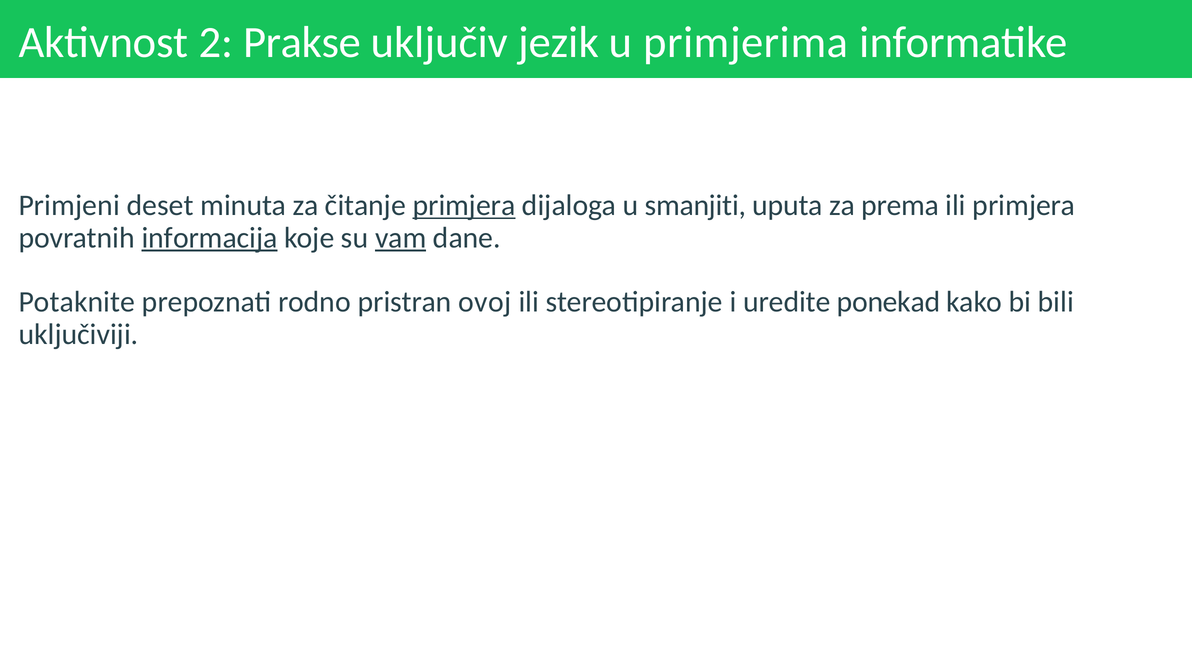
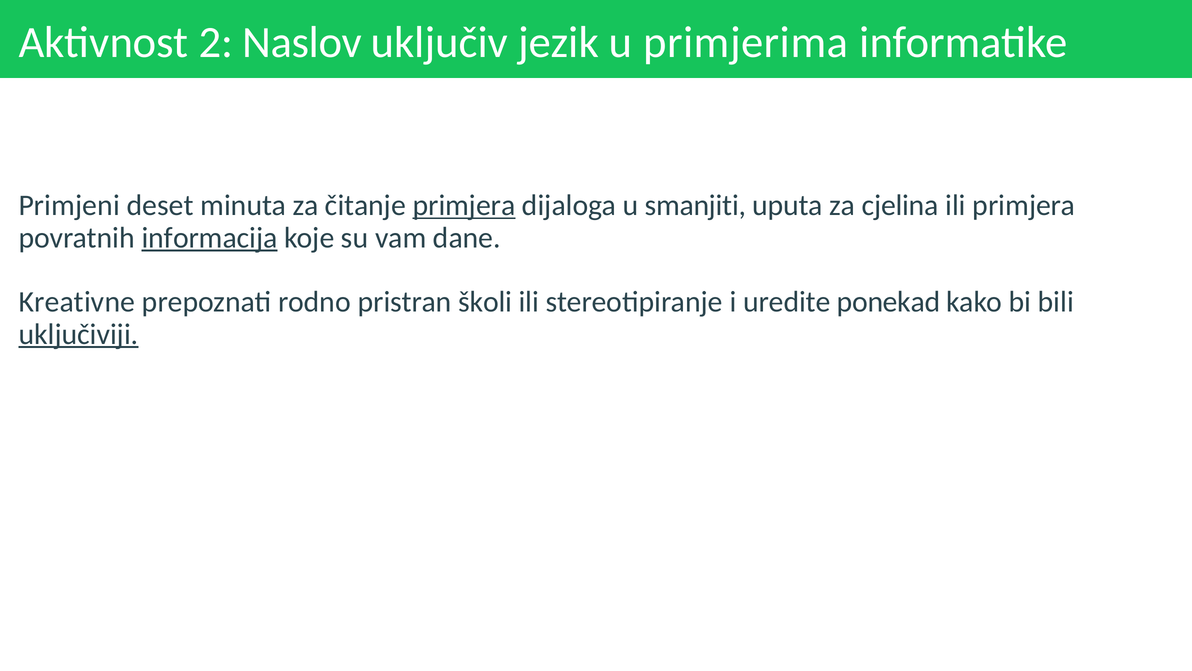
Prakse: Prakse -> Naslov
prema: prema -> cjelina
vam underline: present -> none
Potaknite: Potaknite -> Kreativne
ovoj: ovoj -> školi
uključiviji underline: none -> present
